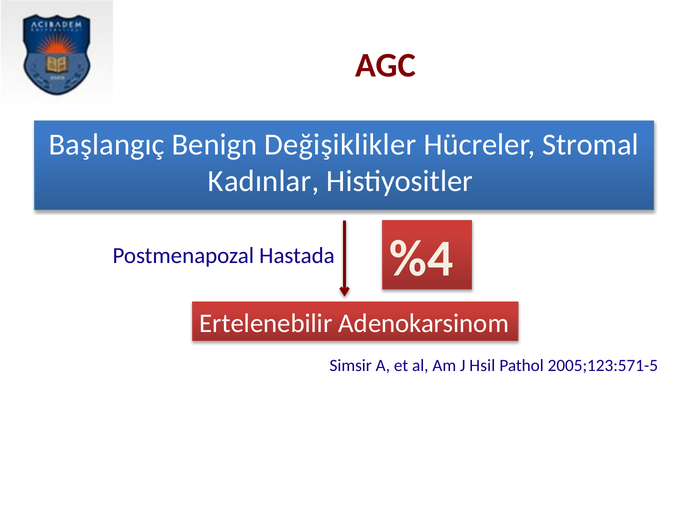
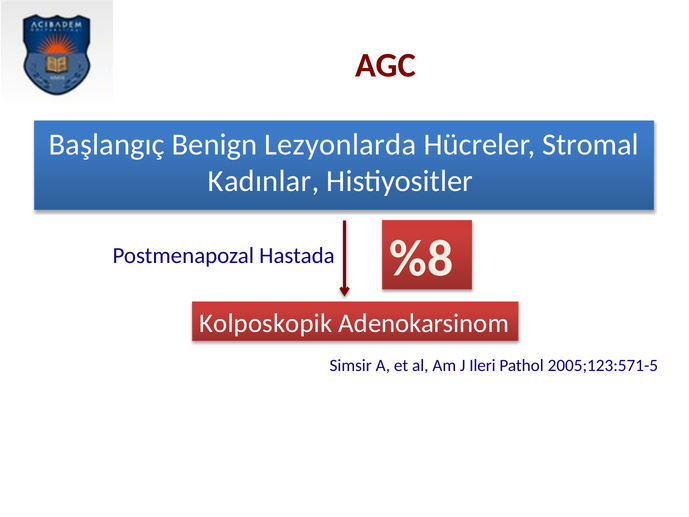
Değişiklikler: Değişiklikler -> Lezyonlarda
%4: %4 -> %8
Ertelenebilir: Ertelenebilir -> Kolposkopik
Hsil: Hsil -> Ileri
